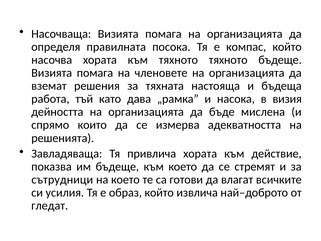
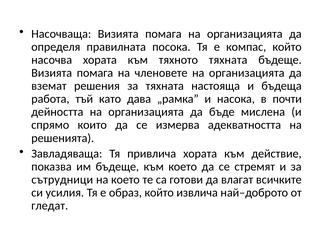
тяхното тяхното: тяхното -> тяхната
визия: визия -> почти
